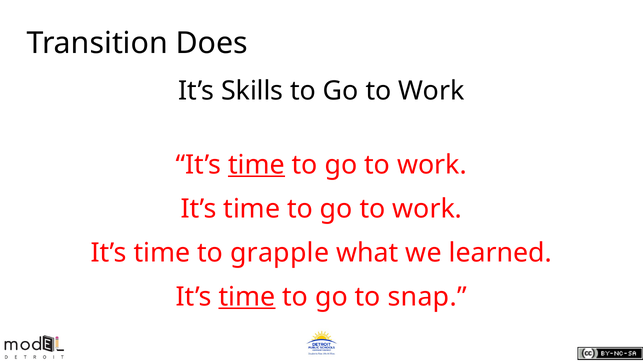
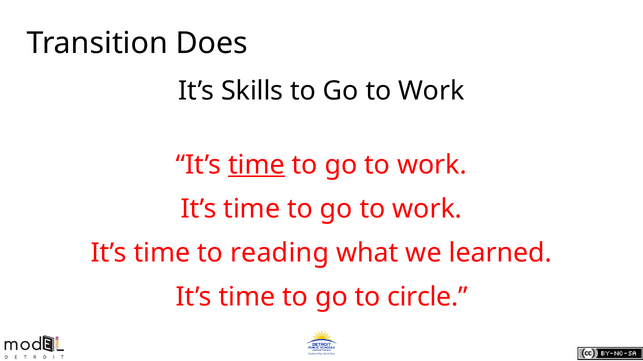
grapple: grapple -> reading
time at (247, 297) underline: present -> none
snap: snap -> circle
